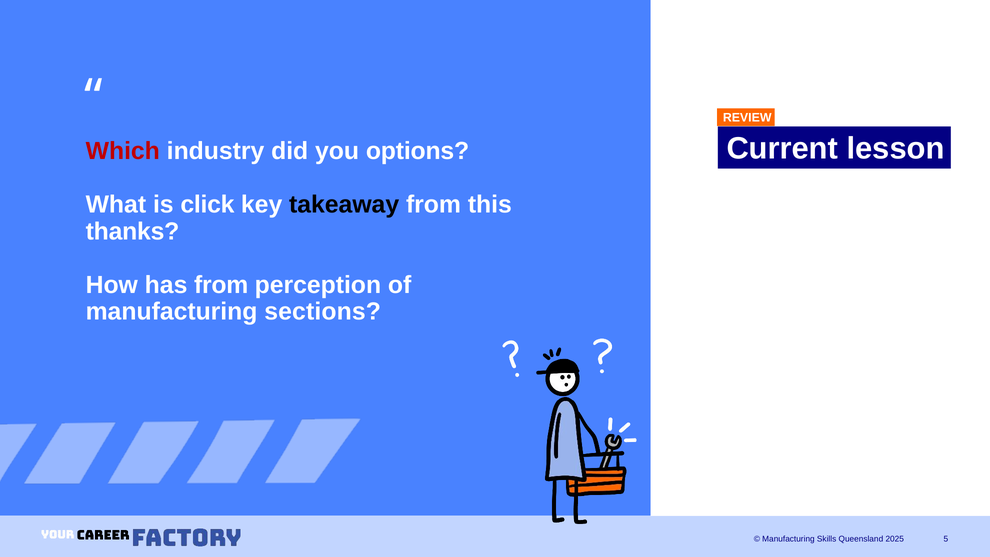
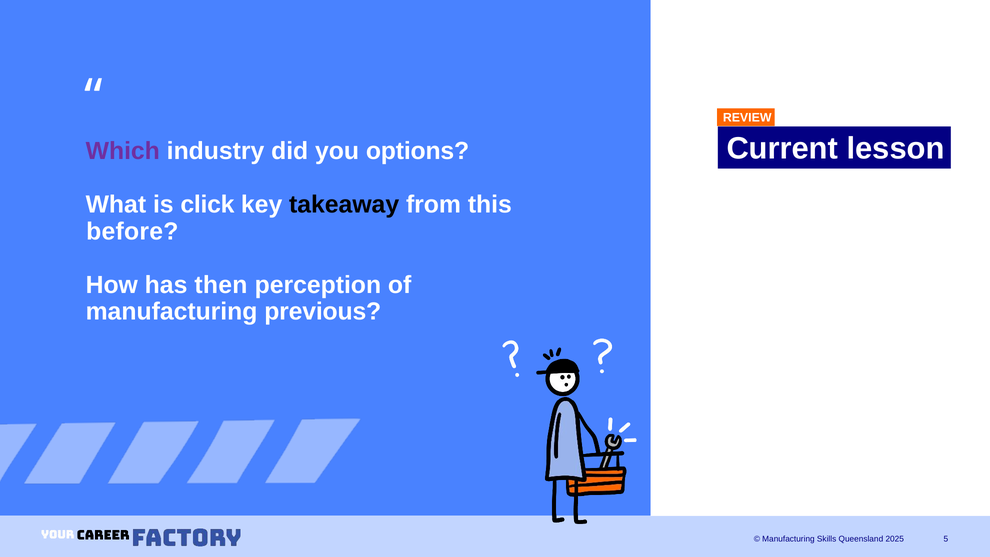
Which colour: red -> purple
thanks: thanks -> before
has from: from -> then
sections: sections -> previous
